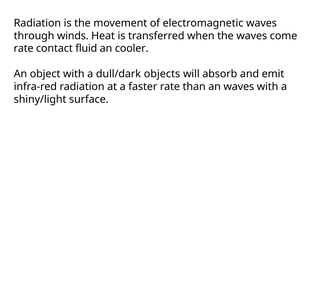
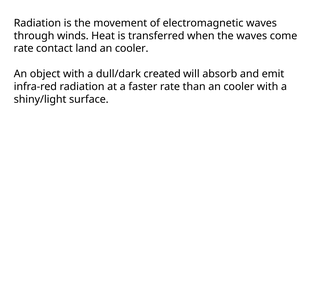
fluid: fluid -> land
objects: objects -> created
than an waves: waves -> cooler
